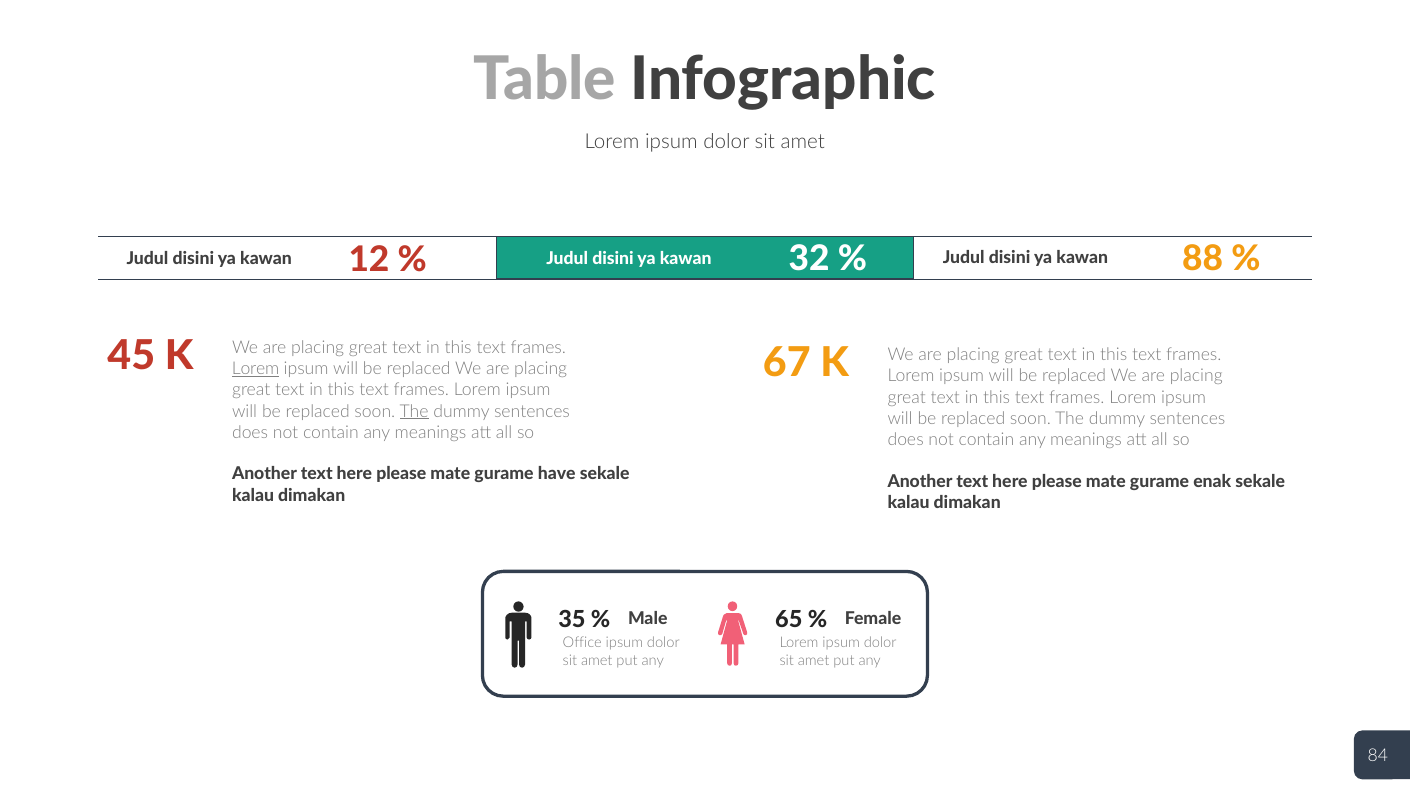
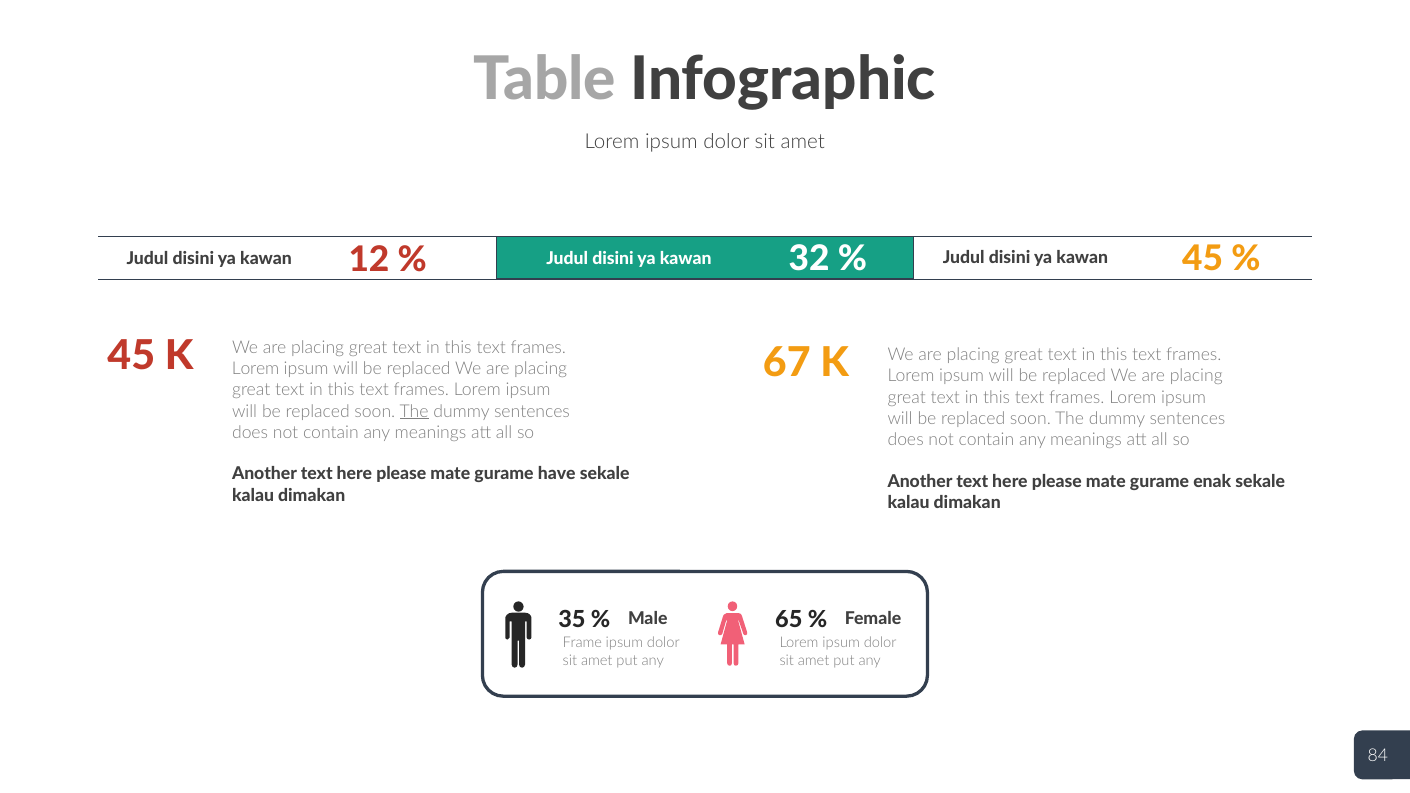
88 at (1203, 259): 88 -> 45
Lorem at (256, 369) underline: present -> none
Office: Office -> Frame
